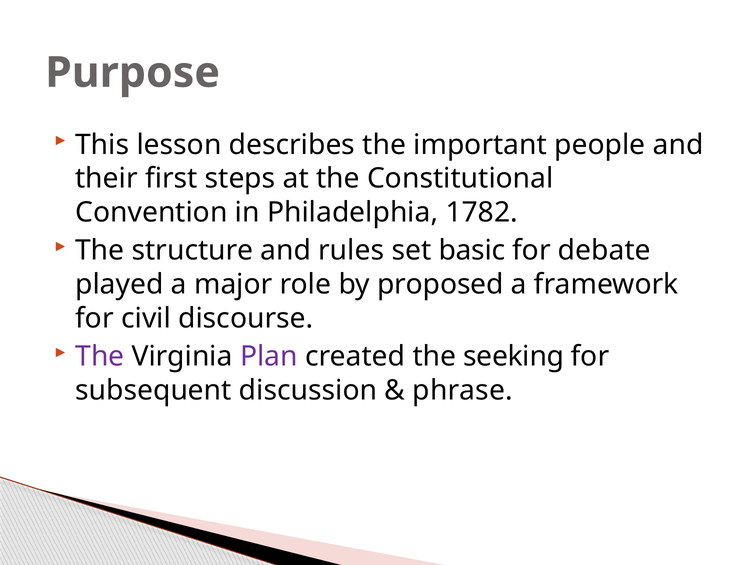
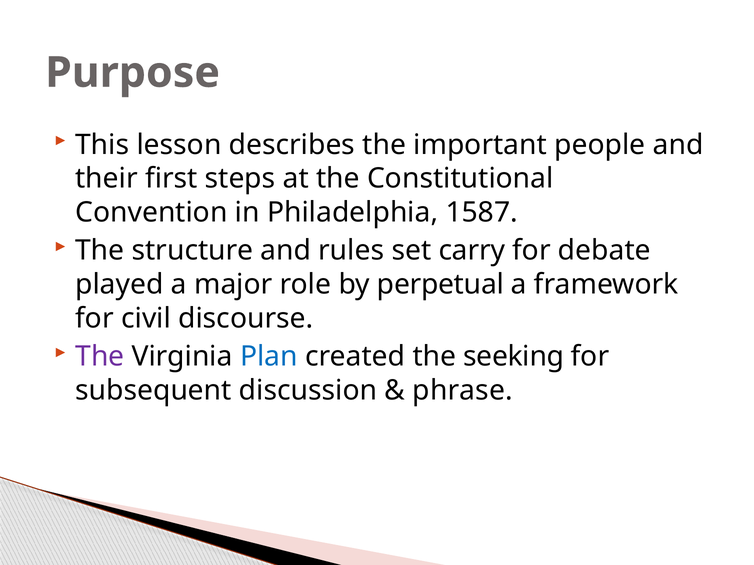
1782: 1782 -> 1587
basic: basic -> carry
proposed: proposed -> perpetual
Plan colour: purple -> blue
